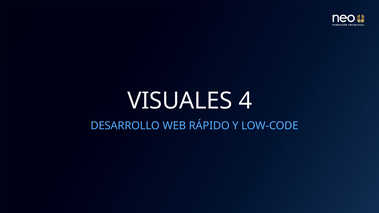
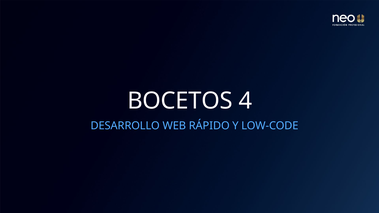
VISUALES: VISUALES -> BOCETOS
